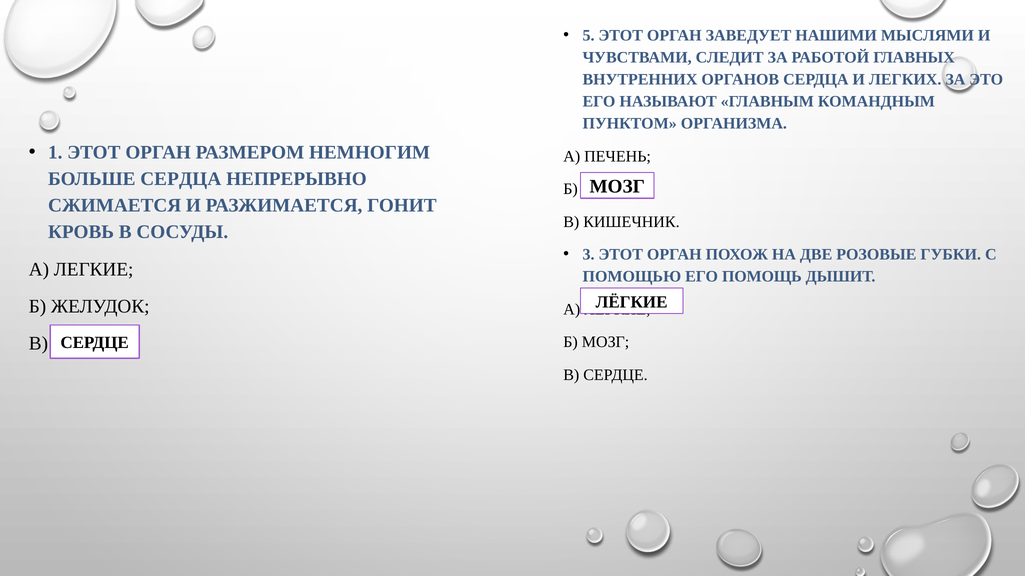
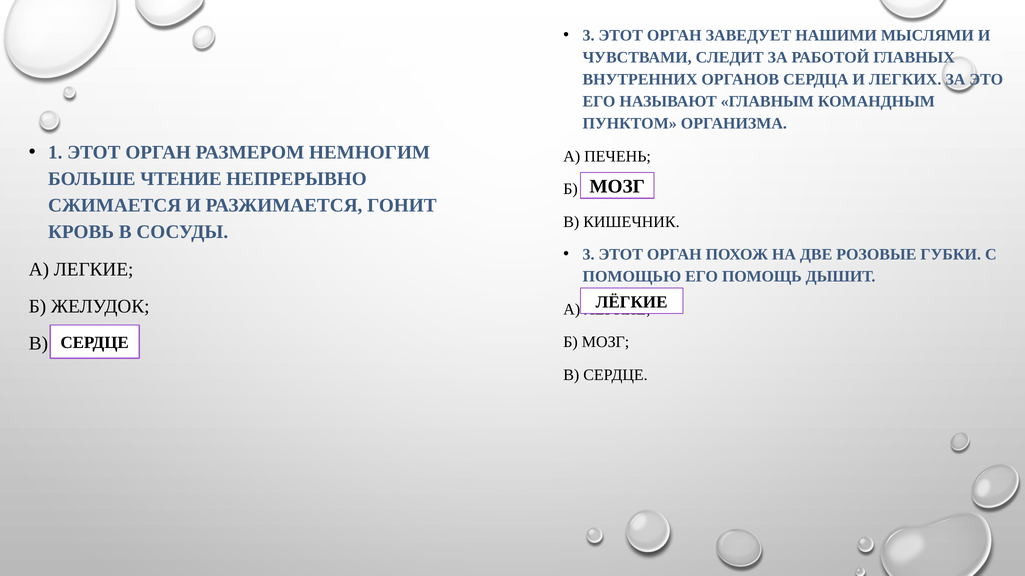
5 at (589, 35): 5 -> 3
БОЛЬШЕ СЕРДЦА: СЕРДЦА -> ЧТЕНИЕ
